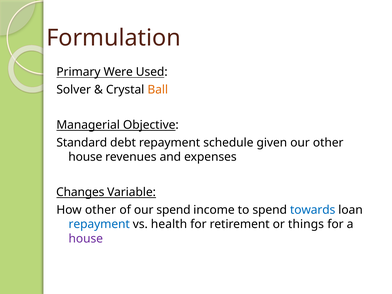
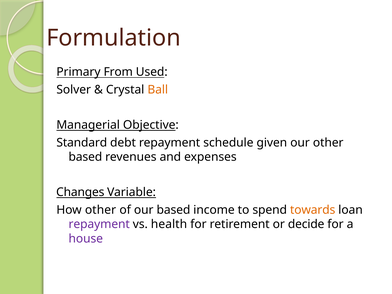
Were: Were -> From
house at (85, 157): house -> based
our spend: spend -> based
towards colour: blue -> orange
repayment at (99, 224) colour: blue -> purple
things: things -> decide
